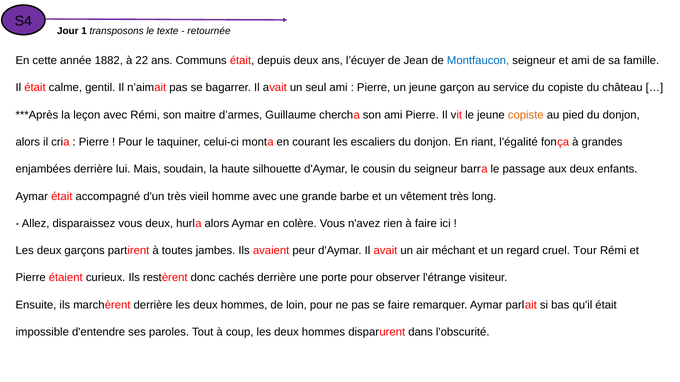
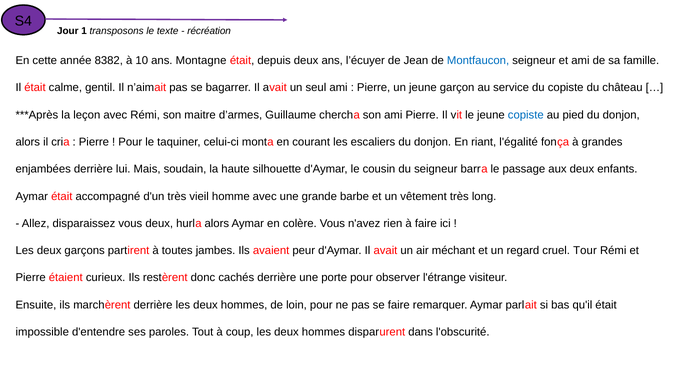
retournée: retournée -> récréation
1882: 1882 -> 8382
22: 22 -> 10
Communs: Communs -> Montagne
copiste at (526, 115) colour: orange -> blue
